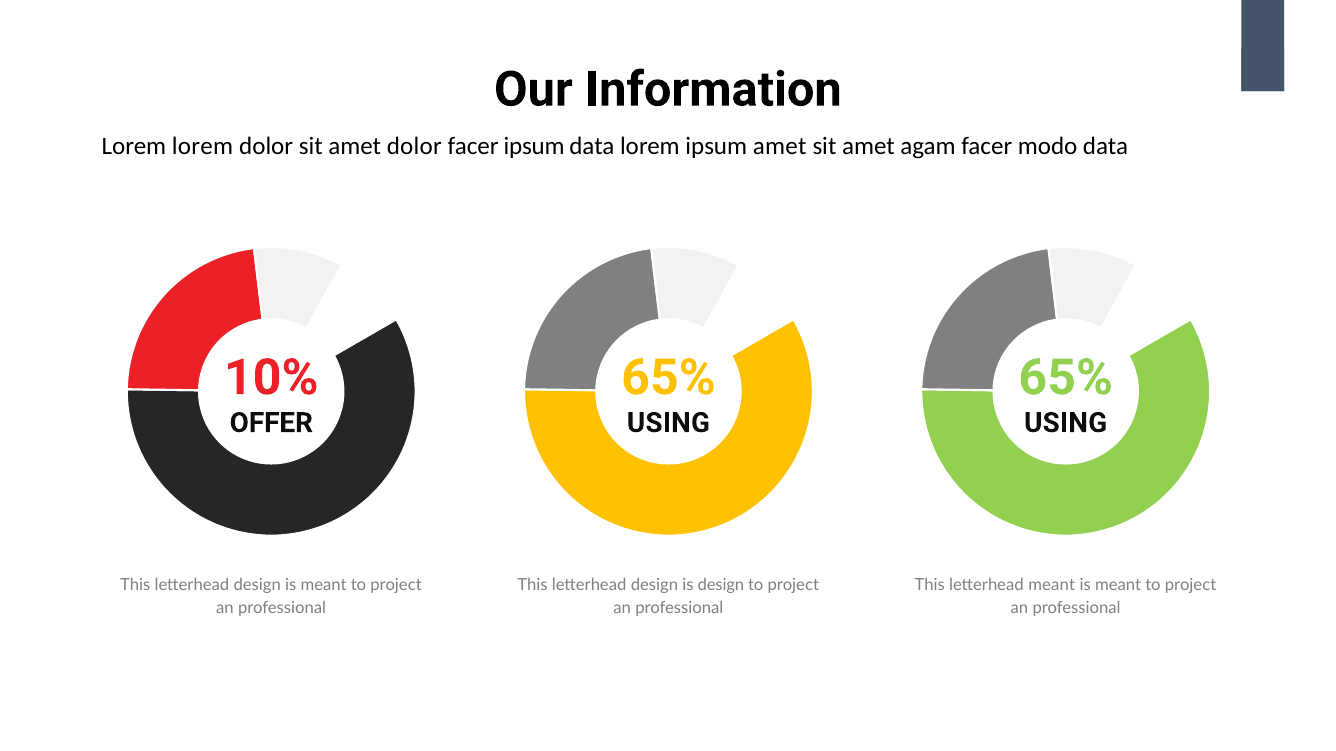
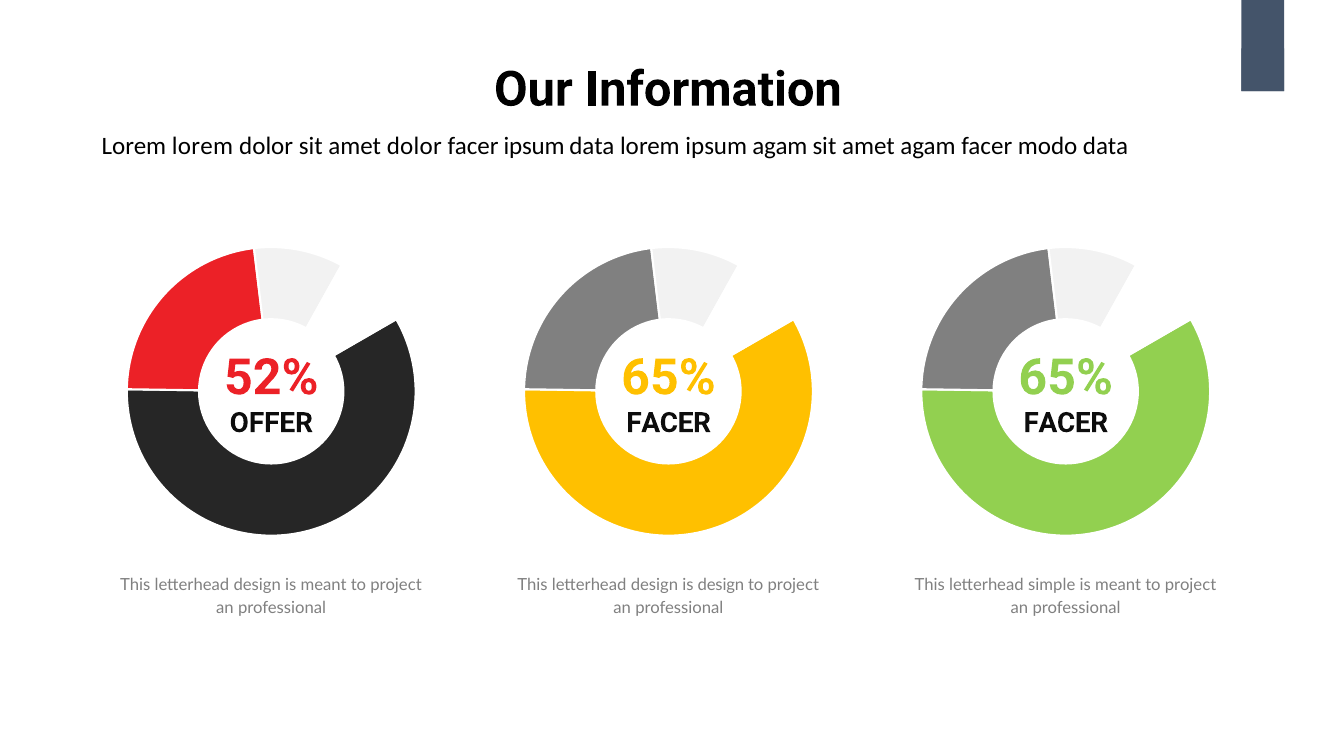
ipsum amet: amet -> agam
10%: 10% -> 52%
USING at (668, 423): USING -> FACER
USING at (1066, 423): USING -> FACER
letterhead meant: meant -> simple
